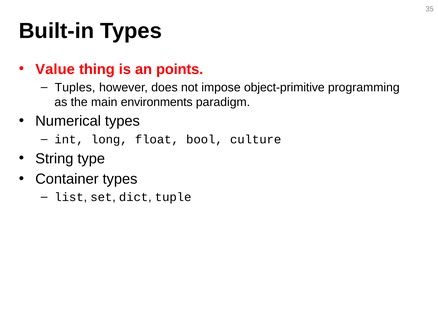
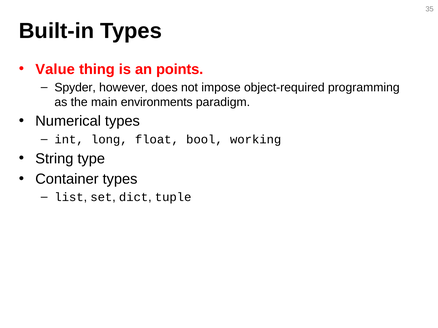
Tuples: Tuples -> Spyder
object-primitive: object-primitive -> object-required
culture: culture -> working
